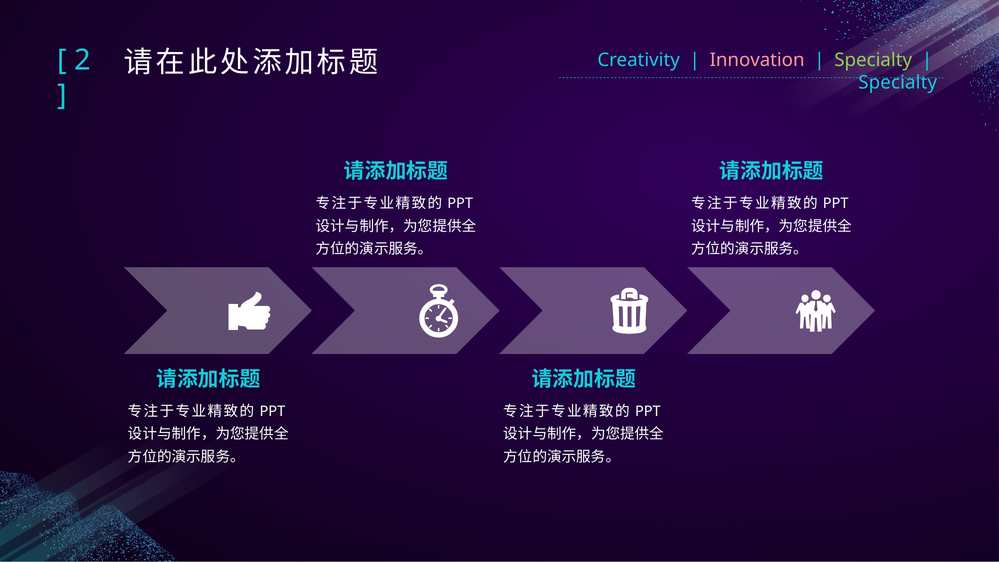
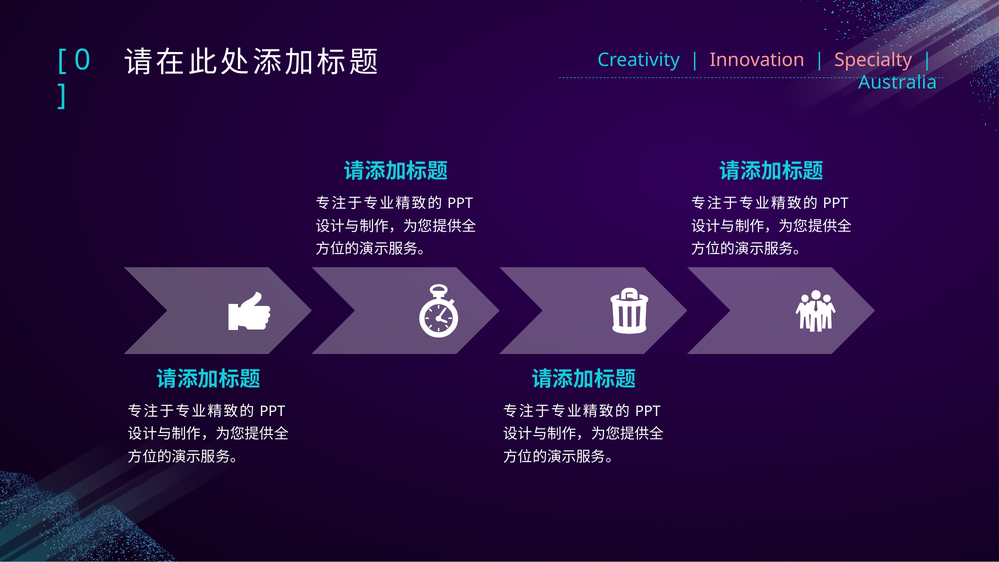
Specialty at (873, 60) colour: light green -> pink
2: 2 -> 0
Specialty at (898, 82): Specialty -> Australia
